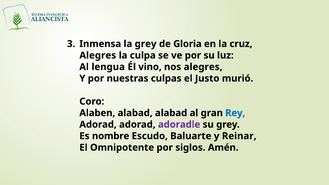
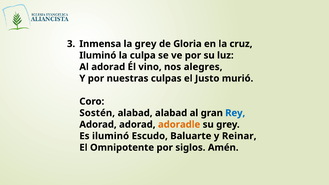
Alegres at (98, 55): Alegres -> Iluminó
Al lengua: lengua -> adorad
Alaben: Alaben -> Sostén
adoradle colour: purple -> orange
Es nombre: nombre -> iluminó
